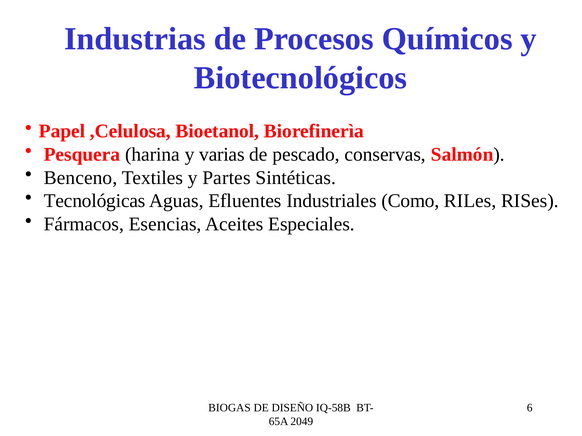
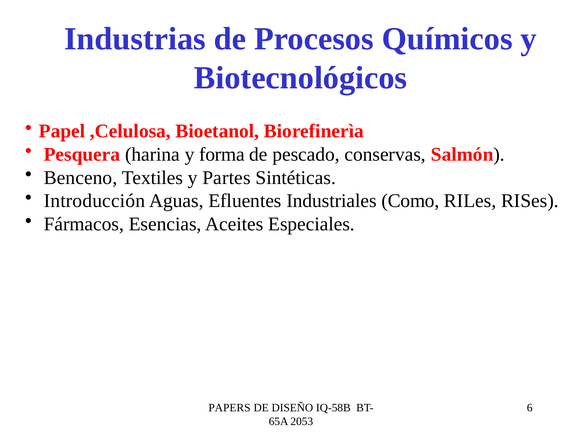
varias: varias -> forma
Tecnológicas: Tecnológicas -> Introducción
BIOGAS: BIOGAS -> PAPERS
2049: 2049 -> 2053
